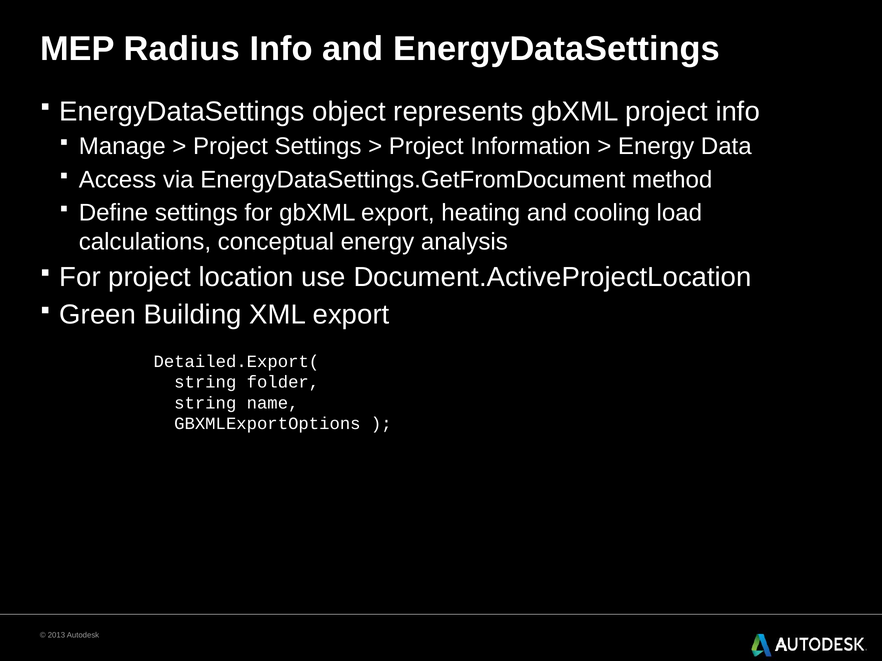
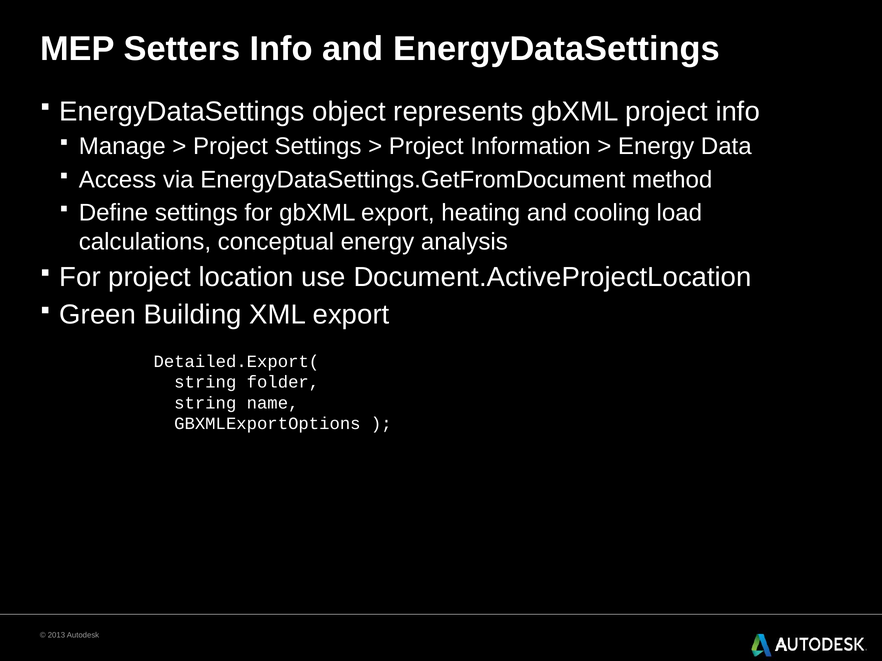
Radius: Radius -> Setters
